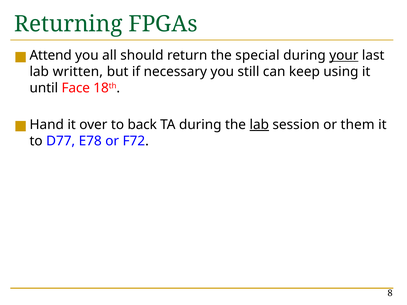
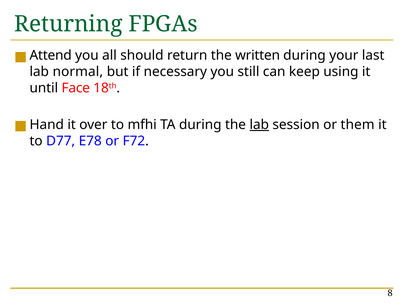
special: special -> written
your underline: present -> none
written: written -> normal
back: back -> mfhi
